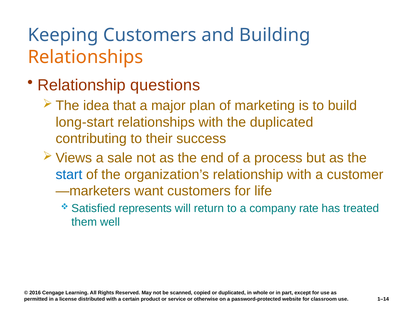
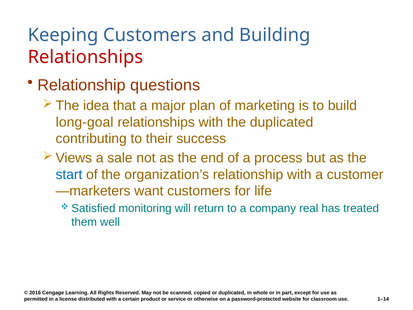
Relationships at (86, 57) colour: orange -> red
long-start: long-start -> long-goal
represents: represents -> monitoring
rate: rate -> real
